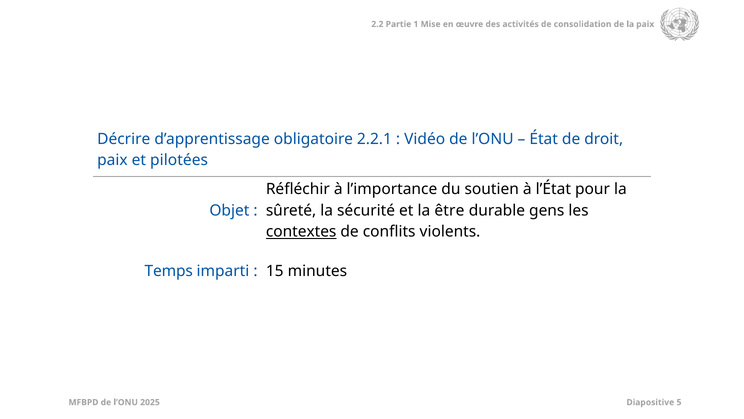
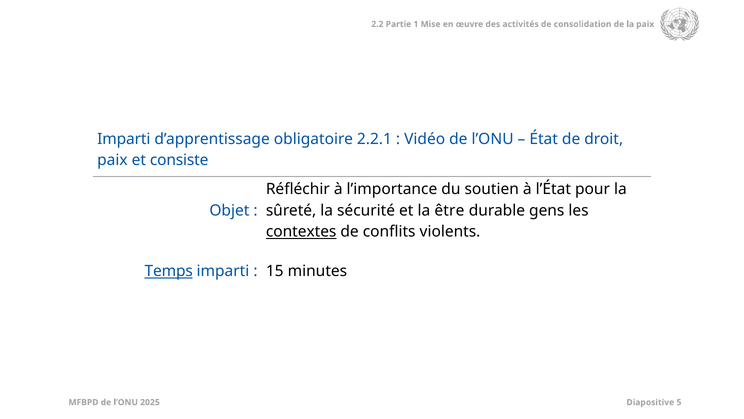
Décrire at (124, 139): Décrire -> Imparti
pilotées: pilotées -> consiste
Temps underline: none -> present
